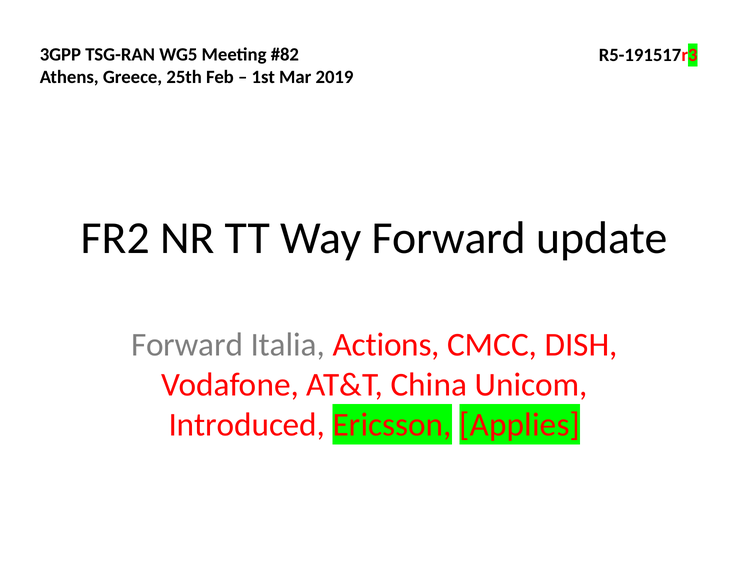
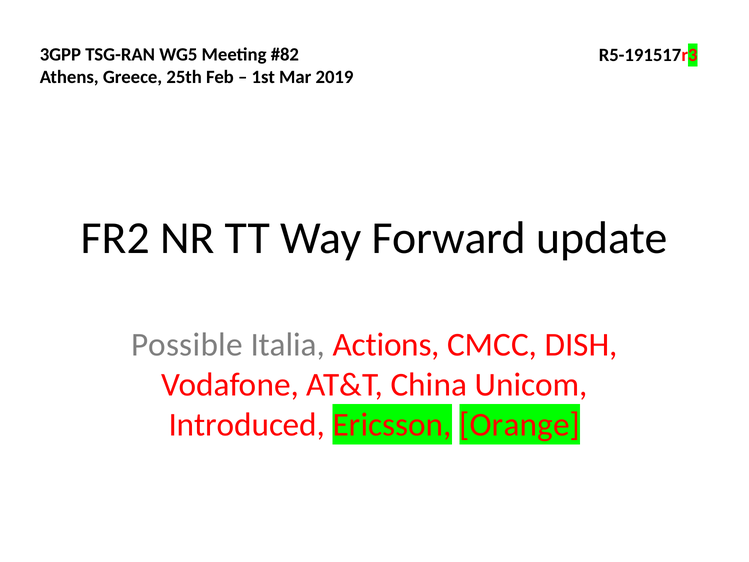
Forward at (187, 344): Forward -> Possible
Applies: Applies -> Orange
